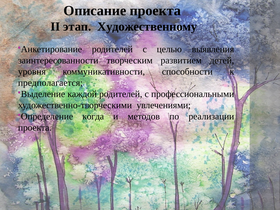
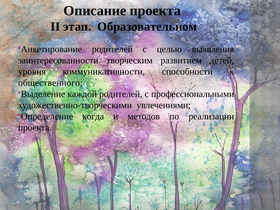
Художественному: Художественному -> Образовательном
предполагается: предполагается -> общественного
